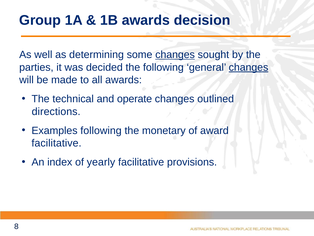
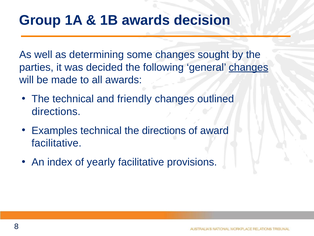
changes at (175, 55) underline: present -> none
operate: operate -> friendly
Examples following: following -> technical
the monetary: monetary -> directions
